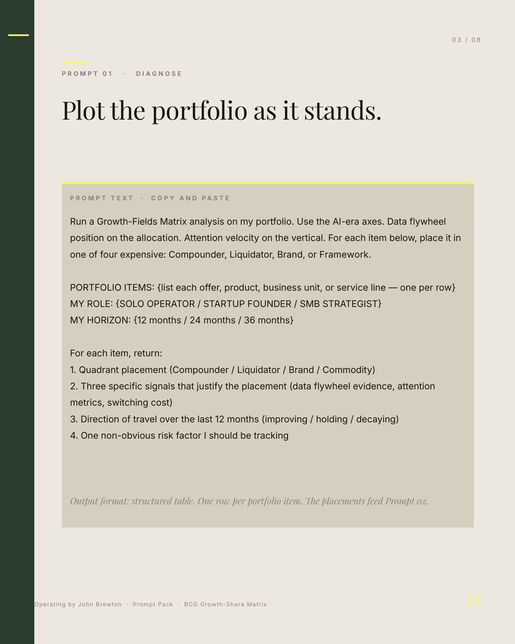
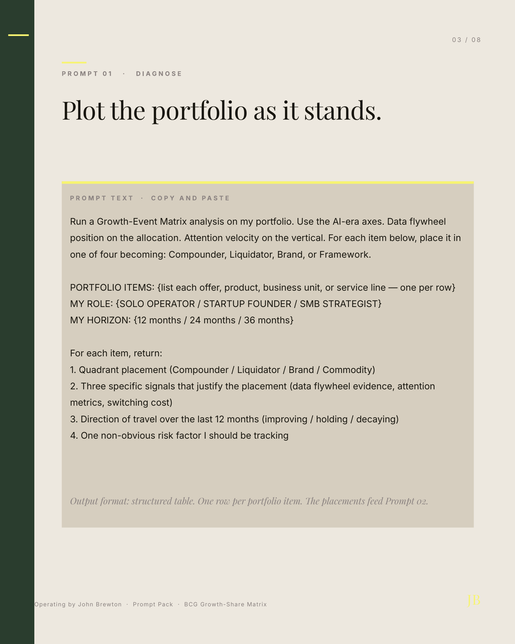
Growth-Fields: Growth-Fields -> Growth-Event
expensive: expensive -> becoming
